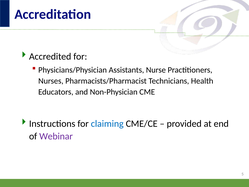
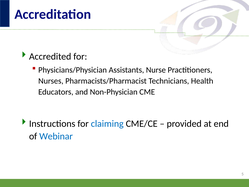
Webinar colour: purple -> blue
